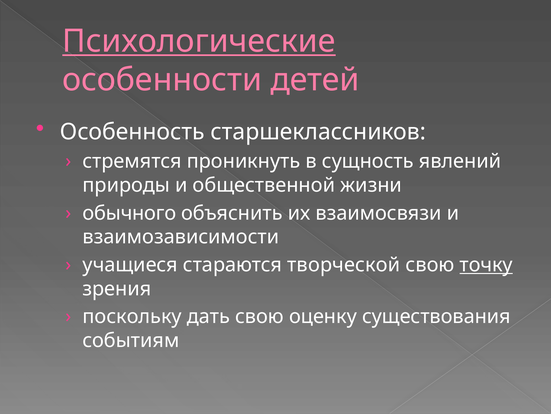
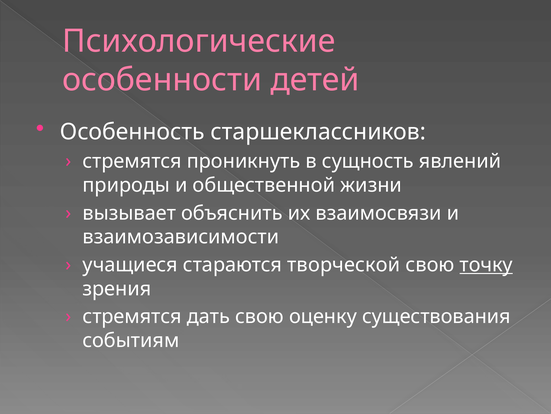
Психологические underline: present -> none
обычного: обычного -> вызывает
поскольку at (132, 316): поскольку -> стремятся
